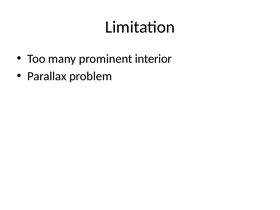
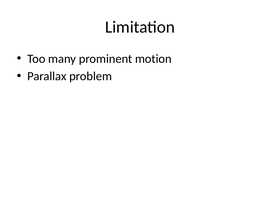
interior: interior -> motion
